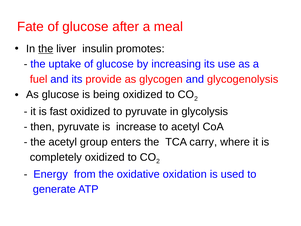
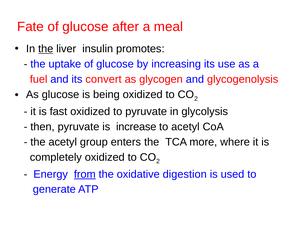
provide: provide -> convert
carry: carry -> more
from underline: none -> present
oxidation: oxidation -> digestion
